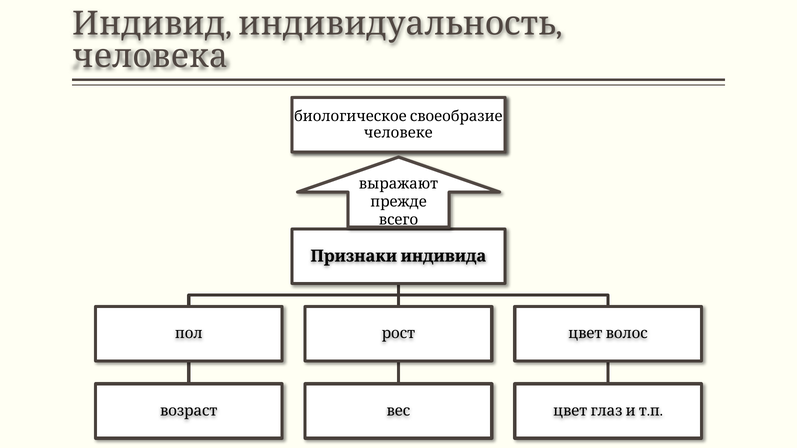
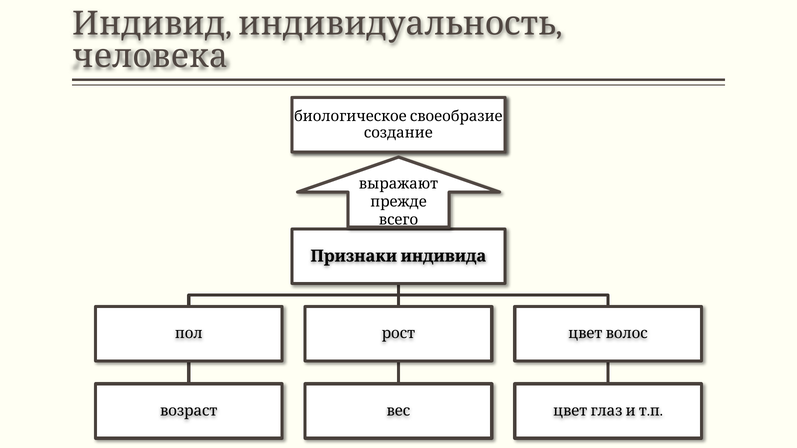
человеке: человеке -> создание
